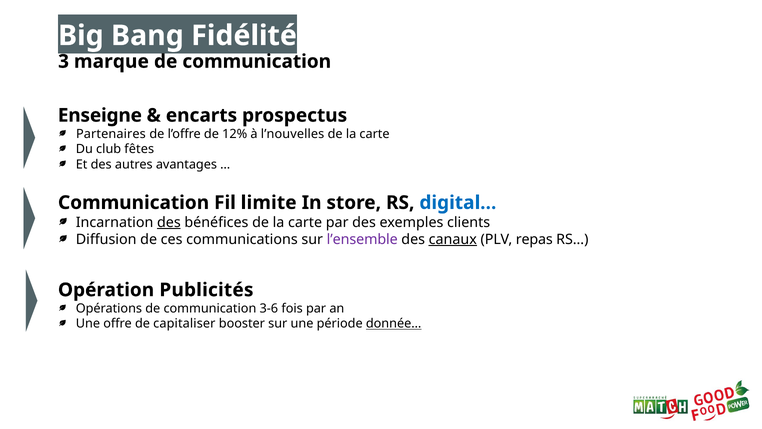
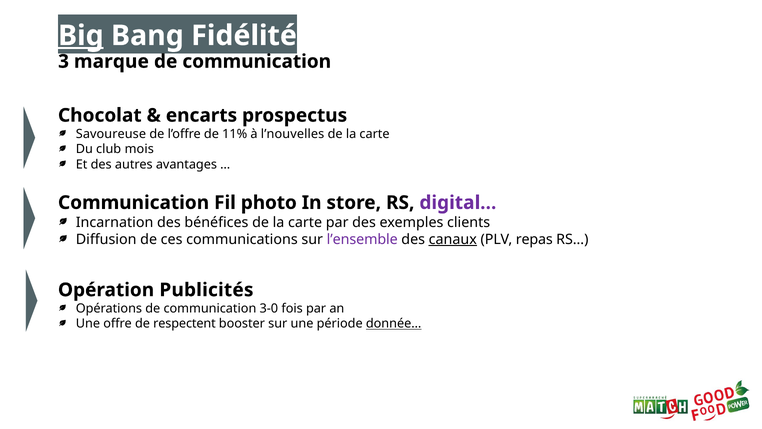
Big underline: none -> present
Enseigne: Enseigne -> Chocolat
Partenaires: Partenaires -> Savoureuse
12%: 12% -> 11%
fêtes: fêtes -> mois
limite: limite -> photo
digital… colour: blue -> purple
des at (169, 222) underline: present -> none
3-6: 3-6 -> 3-0
capitaliser: capitaliser -> respectent
